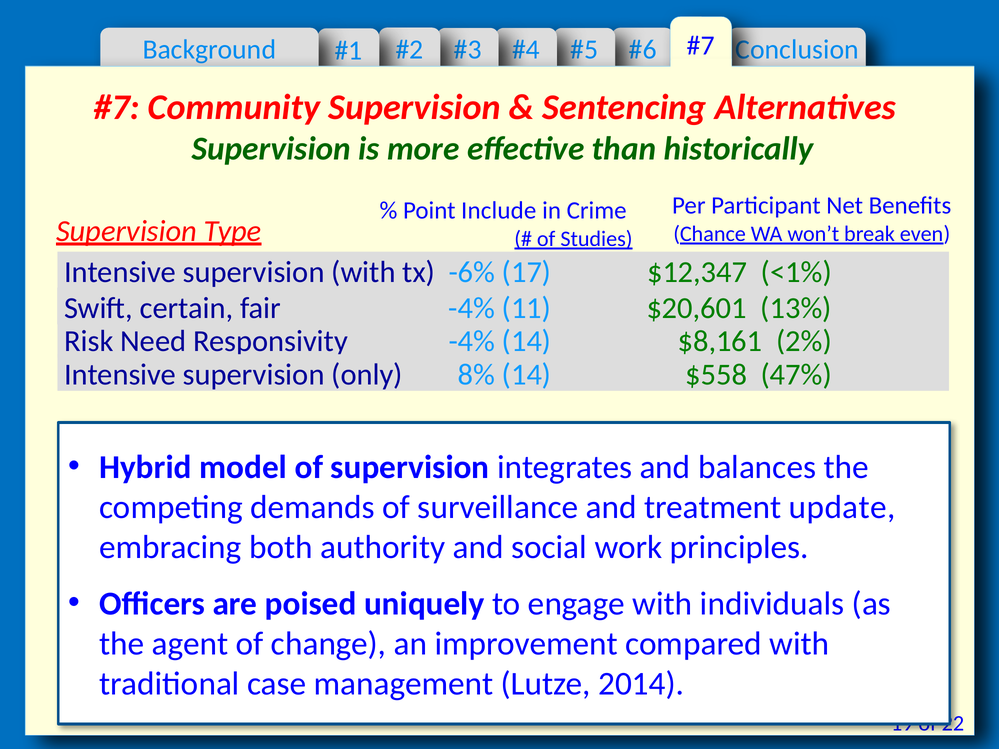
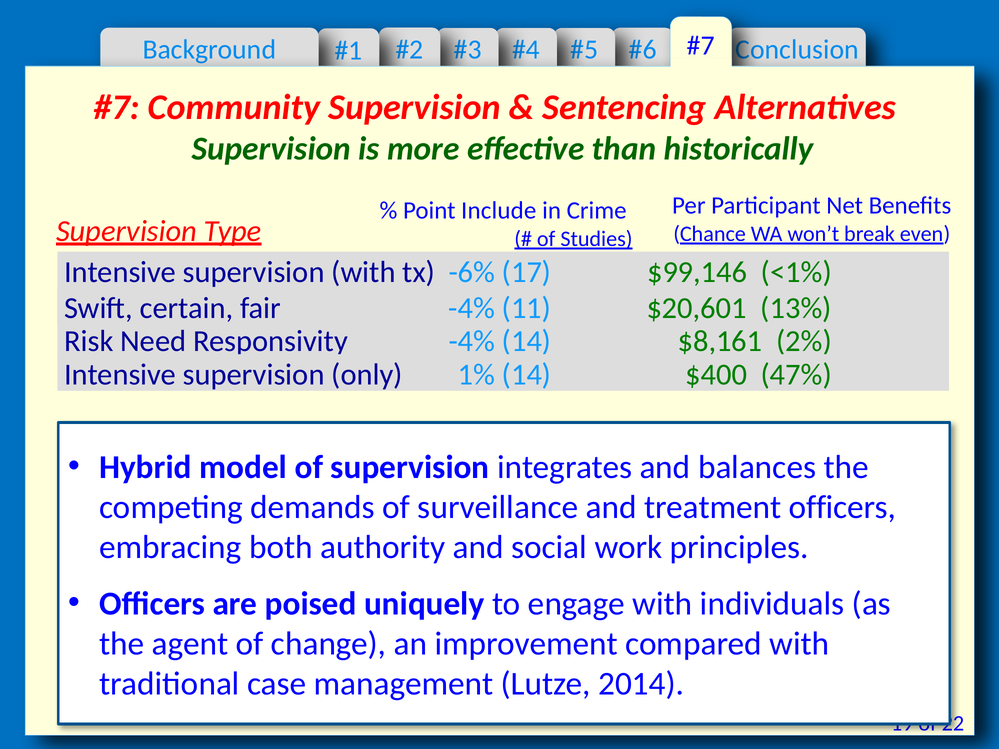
$12,347: $12,347 -> $99,146
8%: 8% -> 1%
$558: $558 -> $400
treatment update: update -> officers
